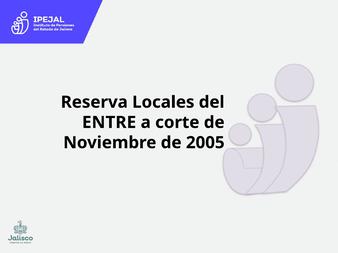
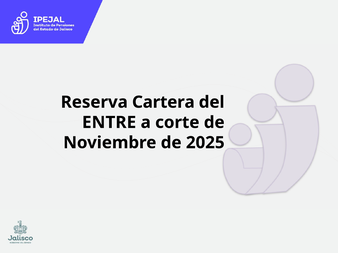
Locales: Locales -> Cartera
2005: 2005 -> 2025
